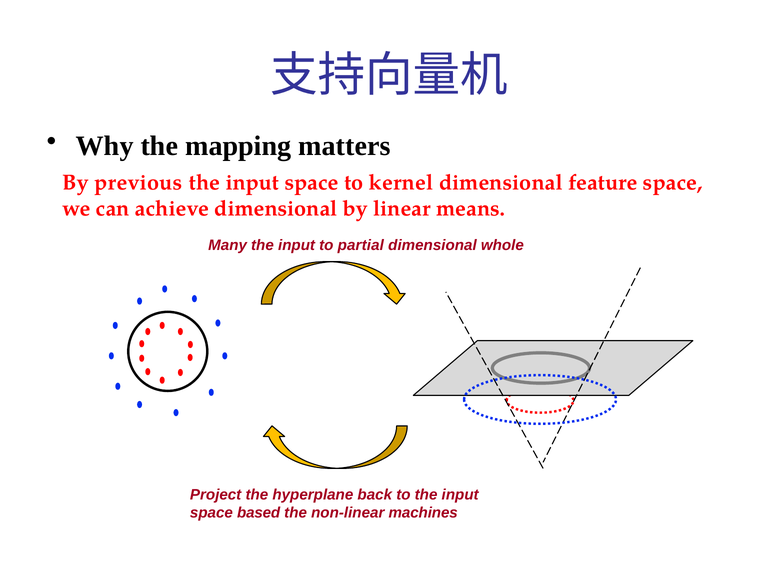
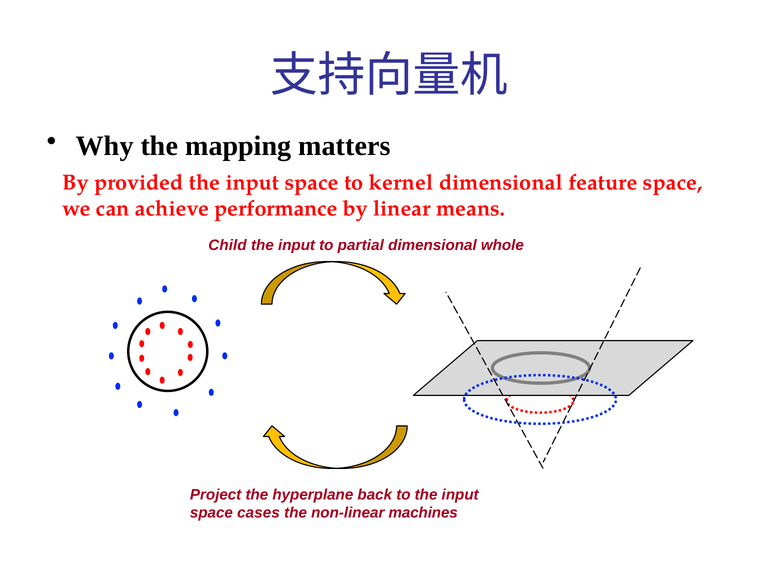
previous: previous -> provided
achieve dimensional: dimensional -> performance
Many: Many -> Child
based: based -> cases
